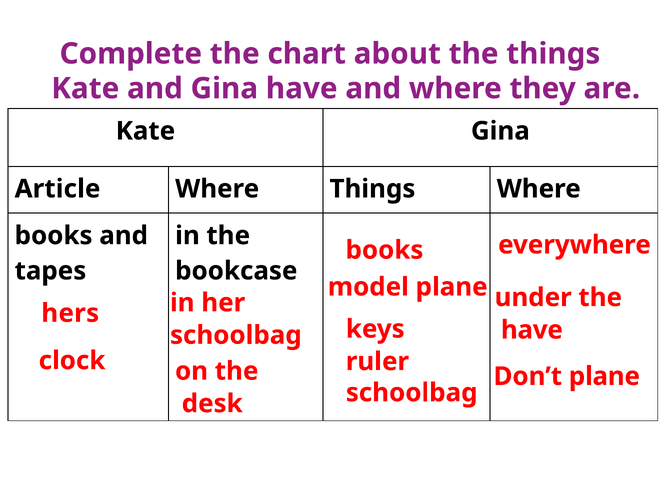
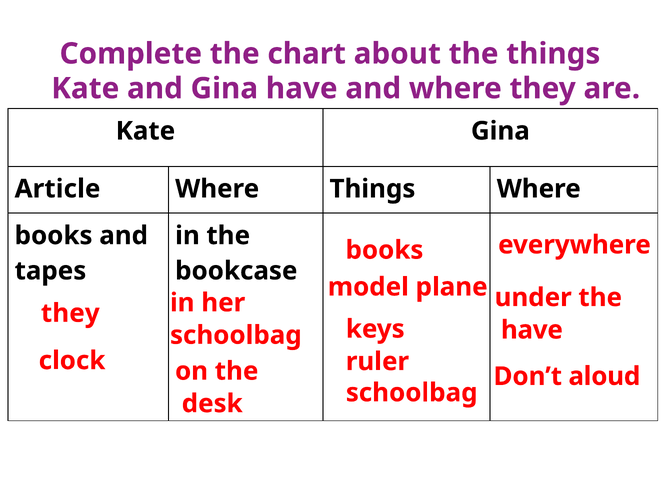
hers at (70, 313): hers -> they
Don’t plane: plane -> aloud
